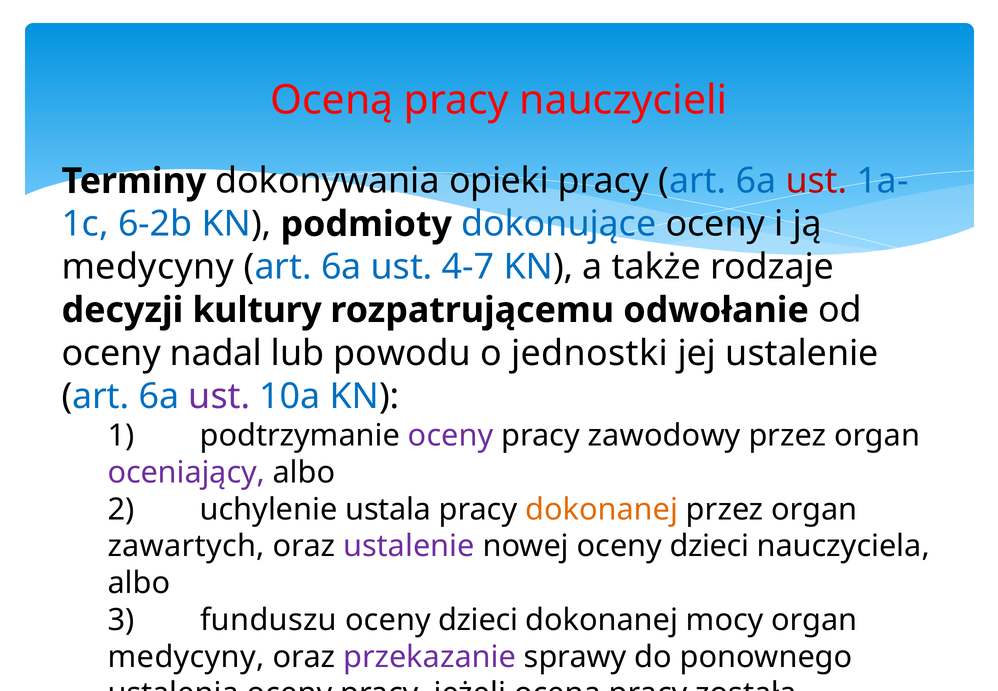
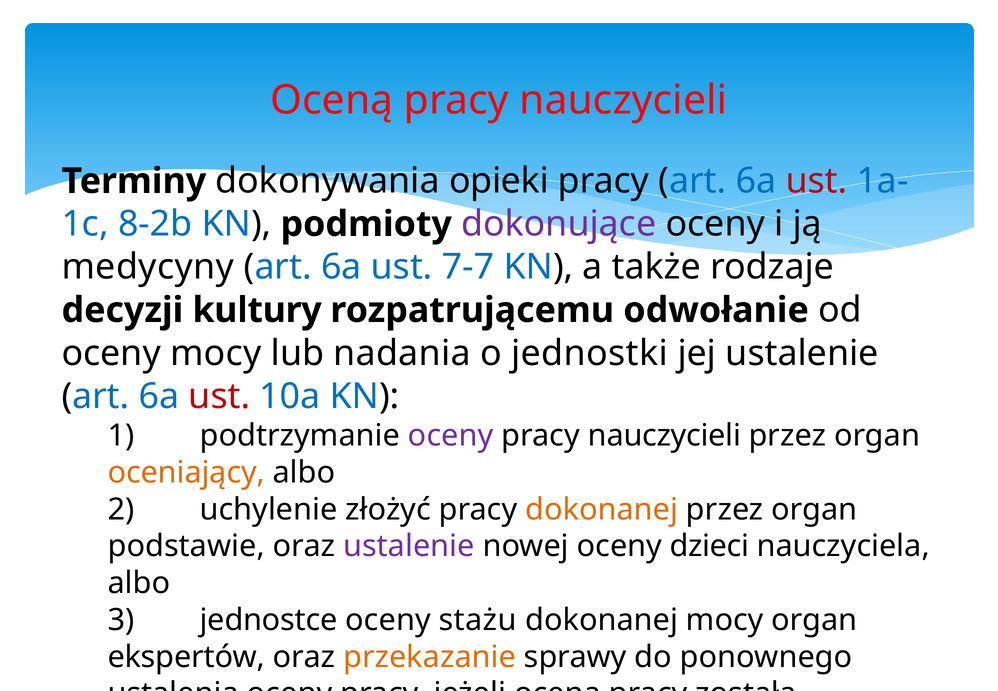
6-2b: 6-2b -> 8-2b
dokonujące colour: blue -> purple
4-7: 4-7 -> 7-7
oceny nadal: nadal -> mocy
powodu: powodu -> nadania
ust at (219, 396) colour: purple -> red
zawodowy at (664, 436): zawodowy -> nauczycieli
oceniający colour: purple -> orange
ustala: ustala -> złożyć
zawartych: zawartych -> podstawie
funduszu: funduszu -> jednostce
dzieci at (478, 620): dzieci -> stażu
medycyny at (186, 657): medycyny -> ekspertów
przekazanie colour: purple -> orange
